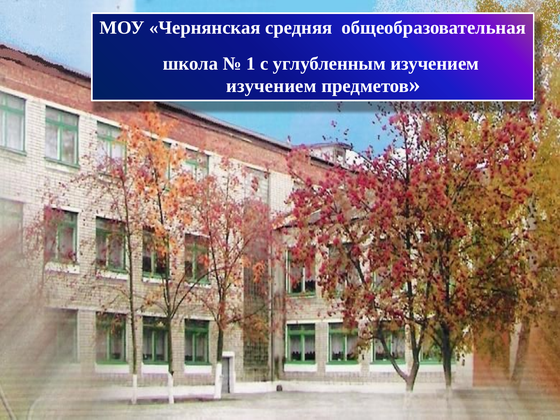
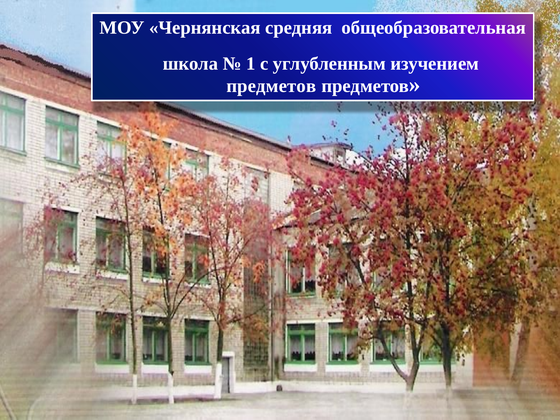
изучением at (271, 86): изучением -> предметов
